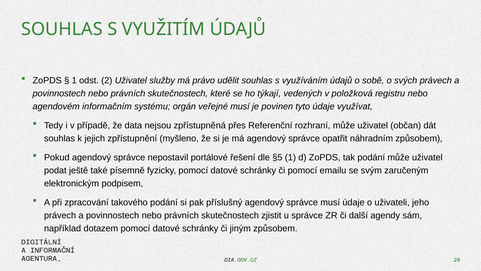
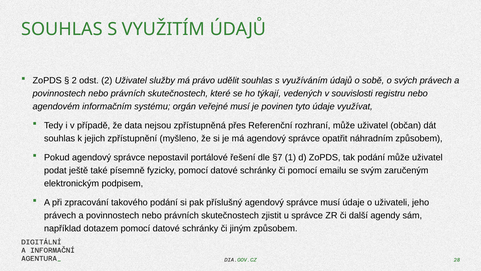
1 at (74, 80): 1 -> 2
položková: položková -> souvislosti
§5: §5 -> §7
